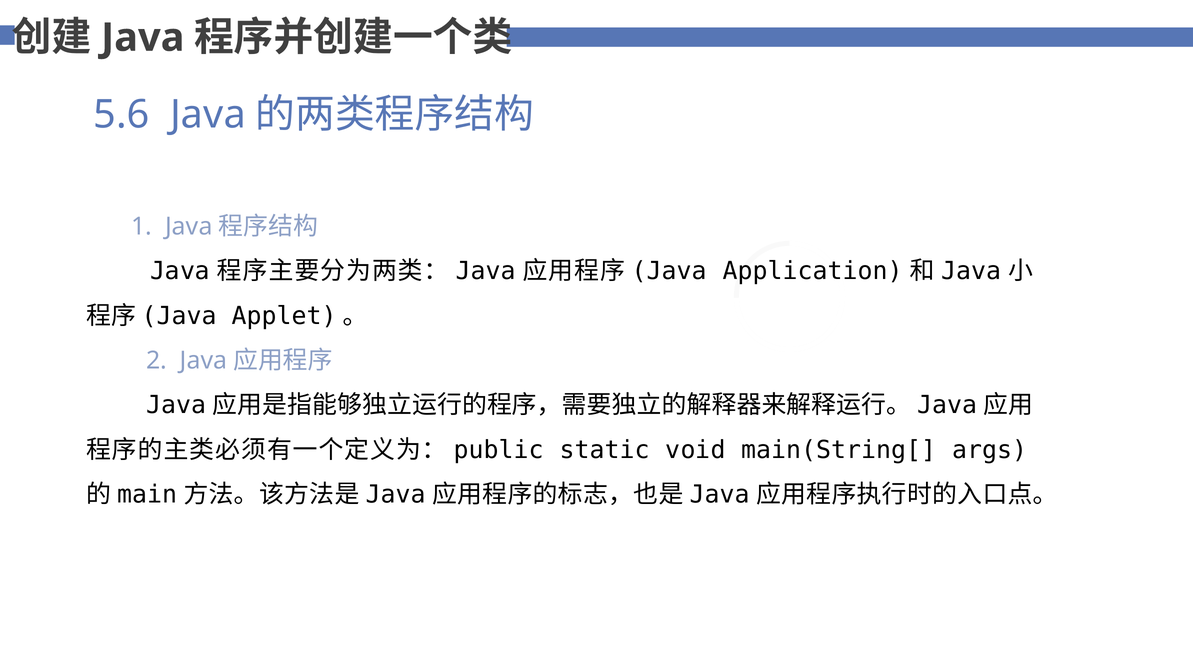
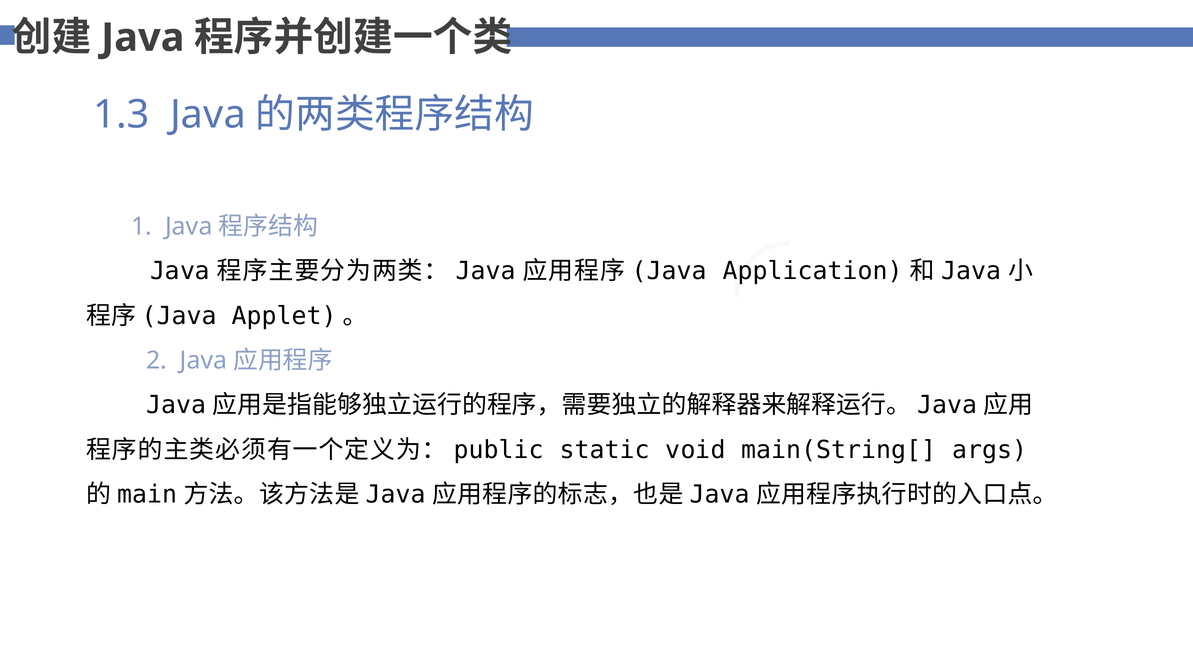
5.6: 5.6 -> 1.3
